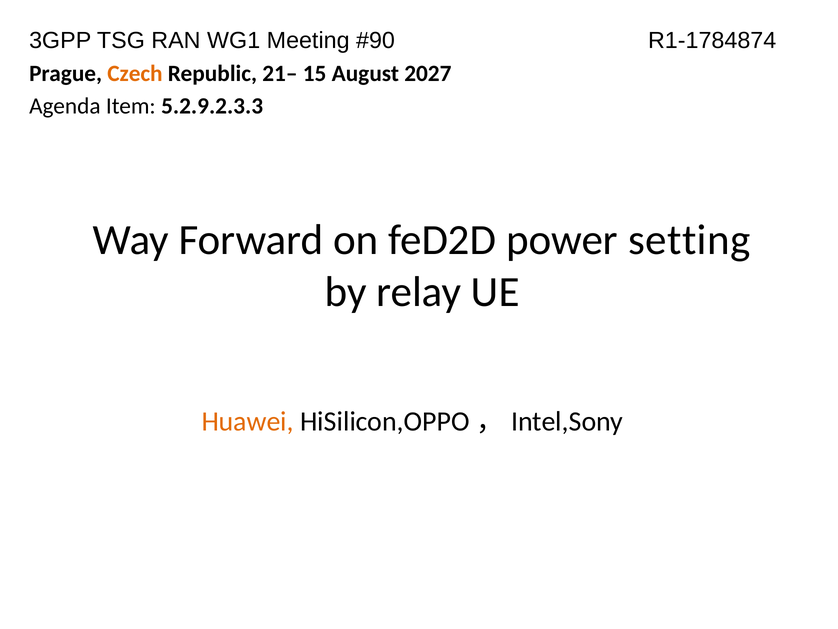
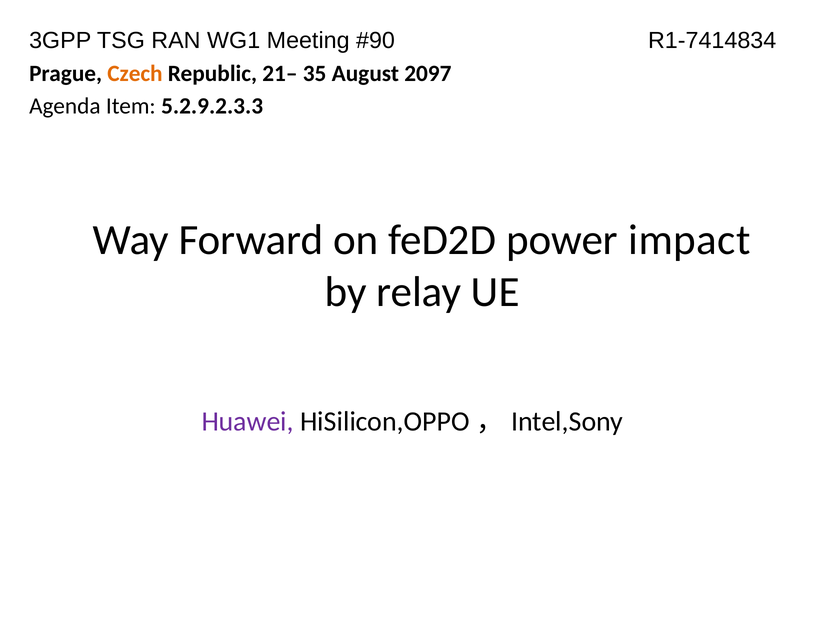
R1-1784874: R1-1784874 -> R1-7414834
15: 15 -> 35
2027: 2027 -> 2097
setting: setting -> impact
Huawei colour: orange -> purple
